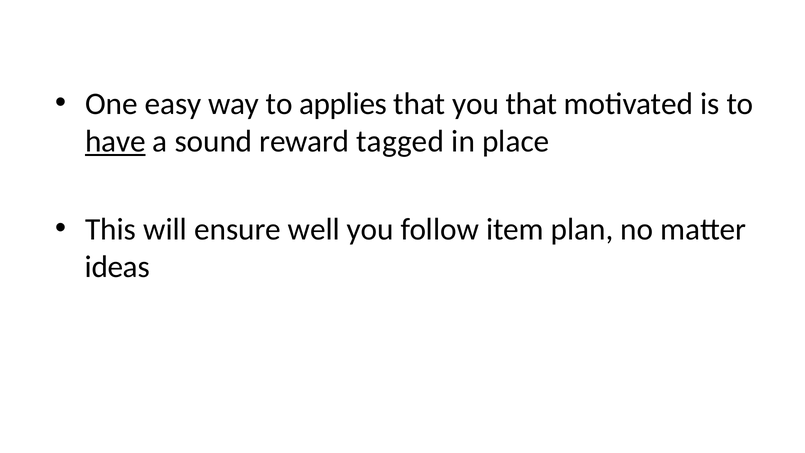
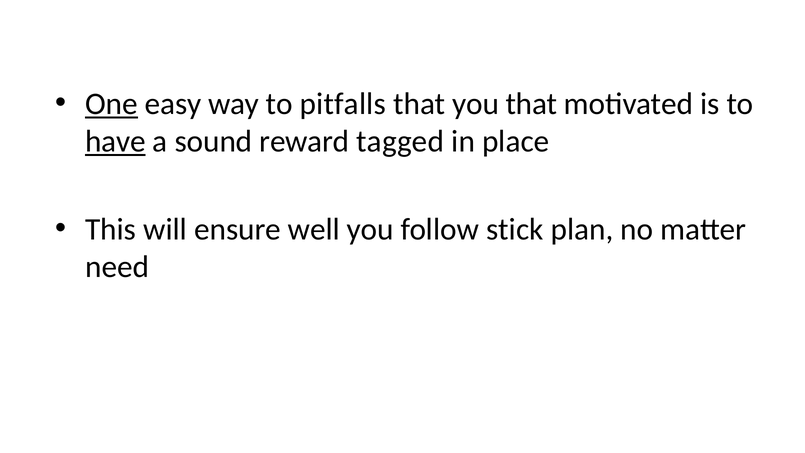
One underline: none -> present
applies: applies -> pitfalls
item: item -> stick
ideas: ideas -> need
